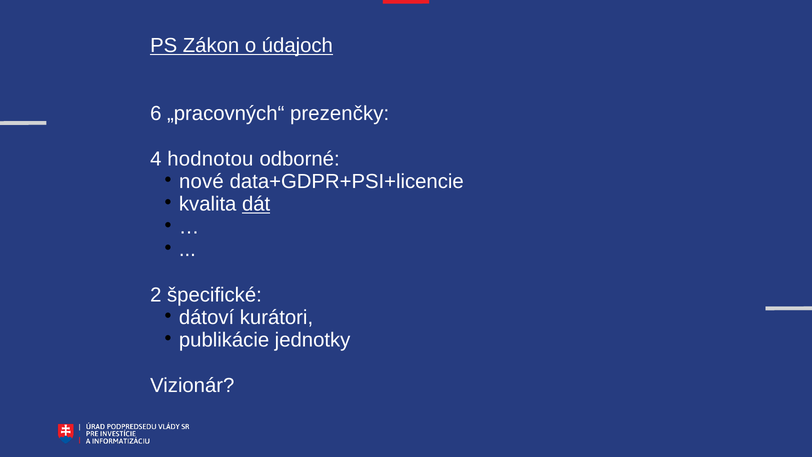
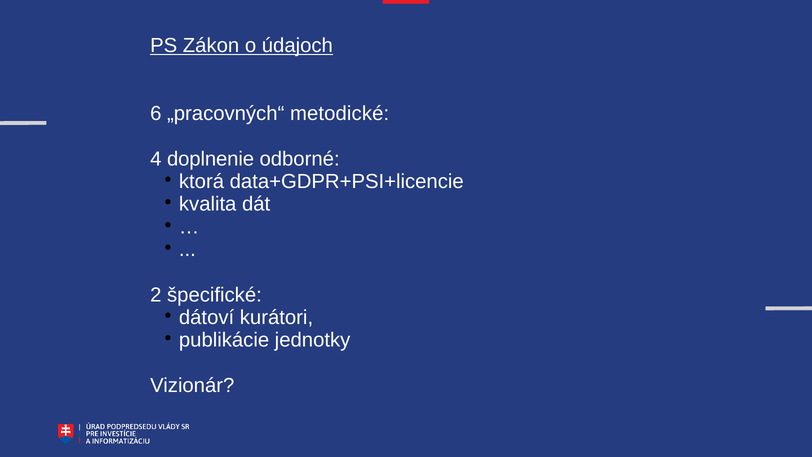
prezenčky: prezenčky -> metodické
hodnotou: hodnotou -> doplnenie
nové at (201, 181): nové -> ktorá
dát underline: present -> none
